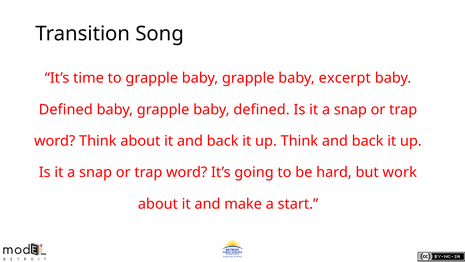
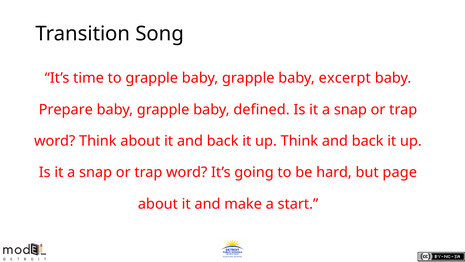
Defined at (66, 109): Defined -> Prepare
work: work -> page
